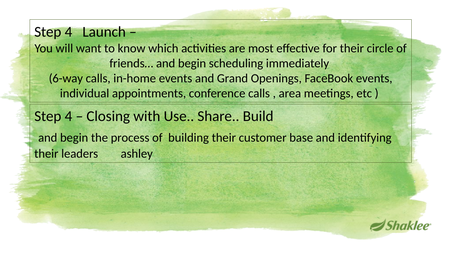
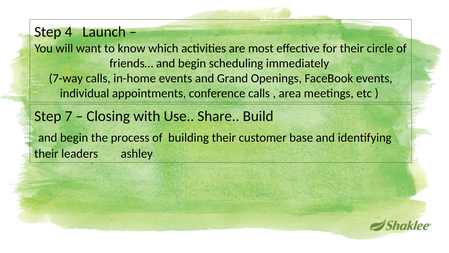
6-way: 6-way -> 7-way
4 at (69, 116): 4 -> 7
